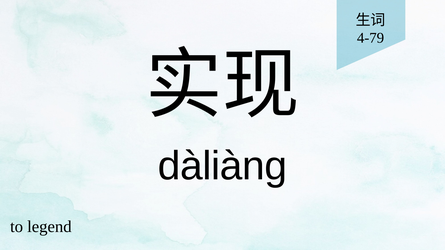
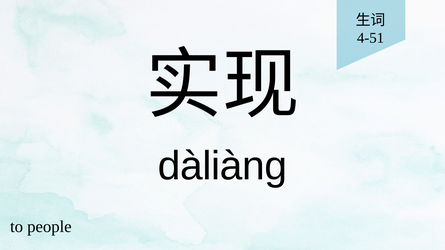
4-79: 4-79 -> 4-51
legend: legend -> people
